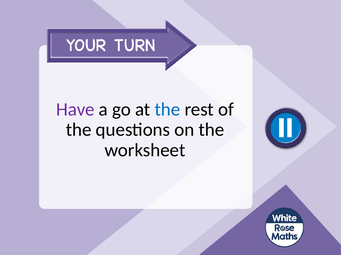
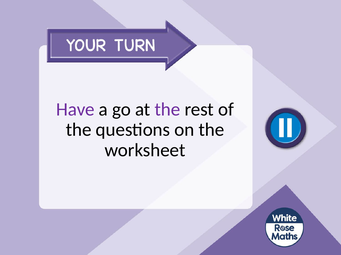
the at (167, 110) colour: blue -> purple
